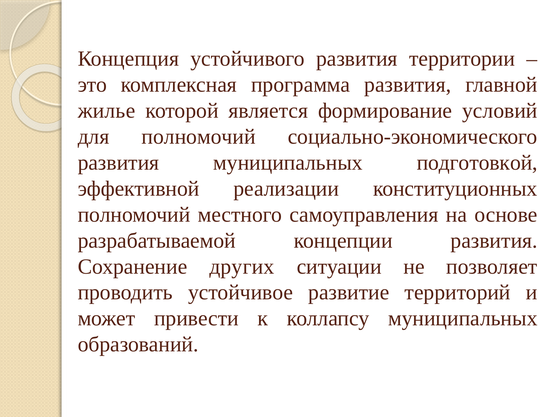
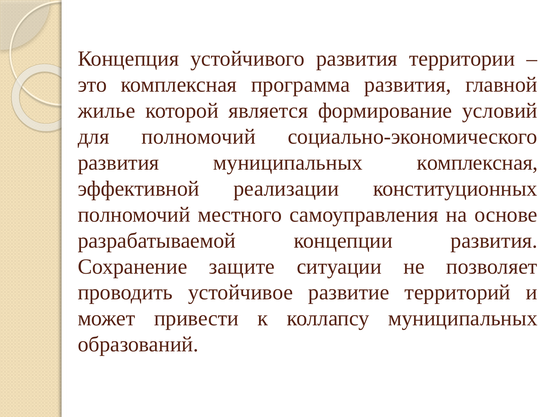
муниципальных подготовкой: подготовкой -> комплексная
других: других -> защите
